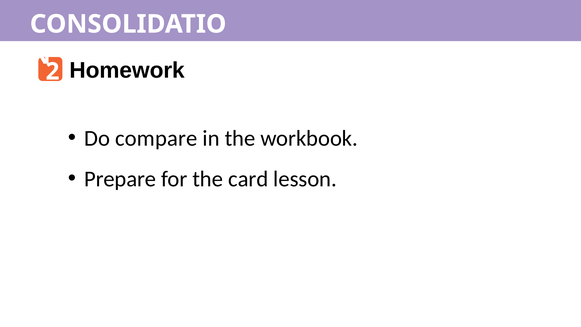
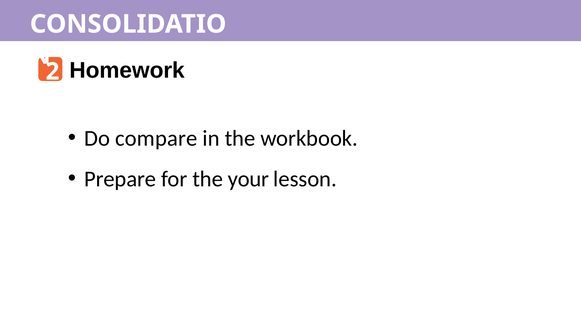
card: card -> your
